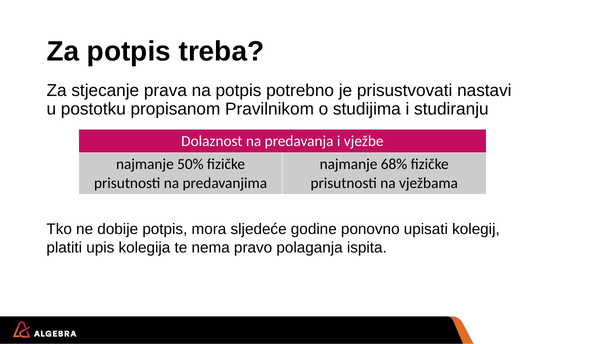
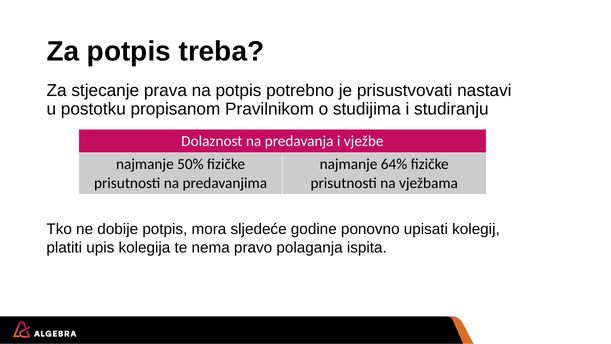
68%: 68% -> 64%
